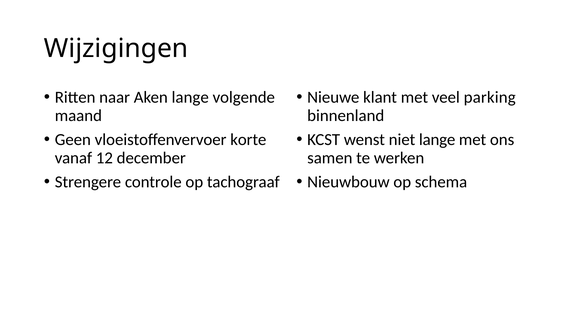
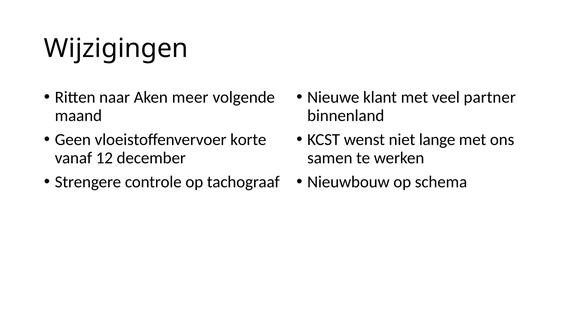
Aken lange: lange -> meer
parking: parking -> partner
